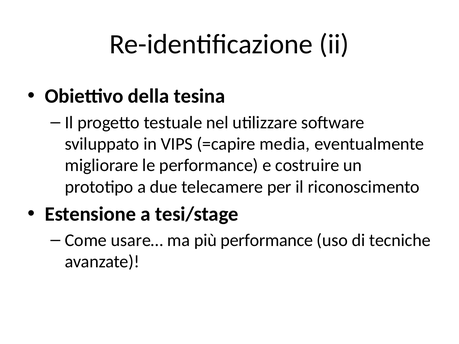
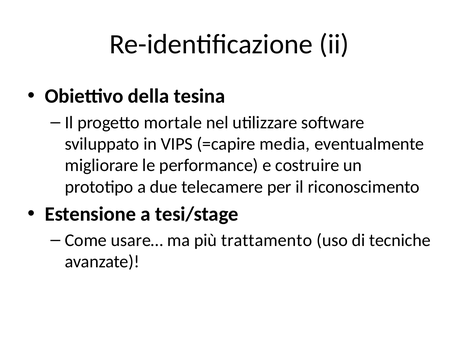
testuale: testuale -> mortale
più performance: performance -> trattamento
